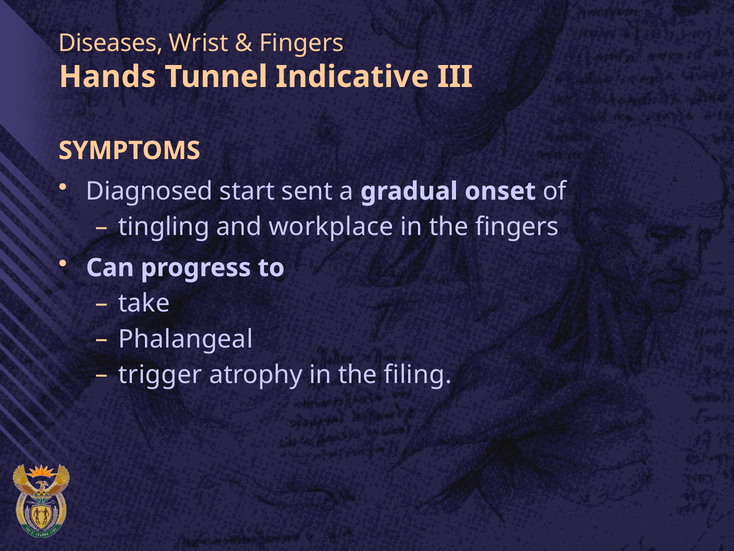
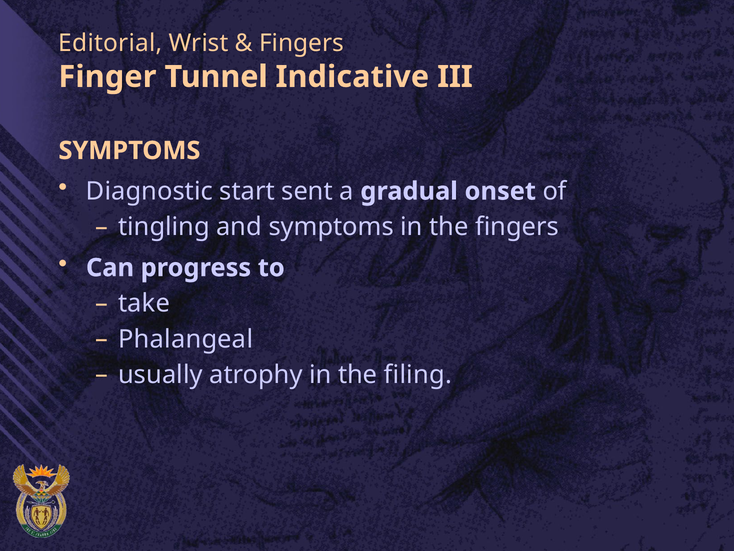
Diseases: Diseases -> Editorial
Hands: Hands -> Finger
Diagnosed: Diagnosed -> Diagnostic
and workplace: workplace -> symptoms
trigger: trigger -> usually
